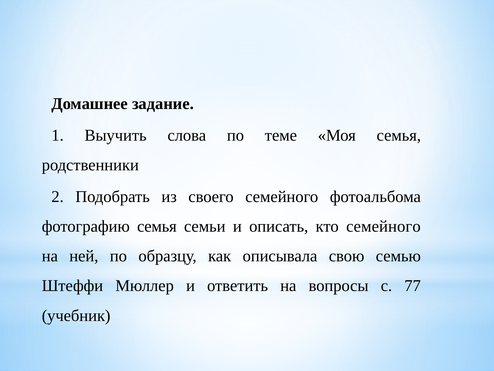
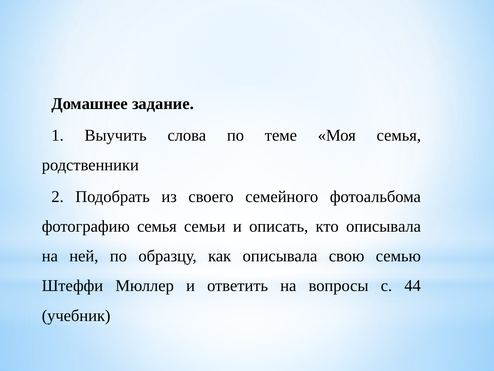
кто семейного: семейного -> описывала
77: 77 -> 44
